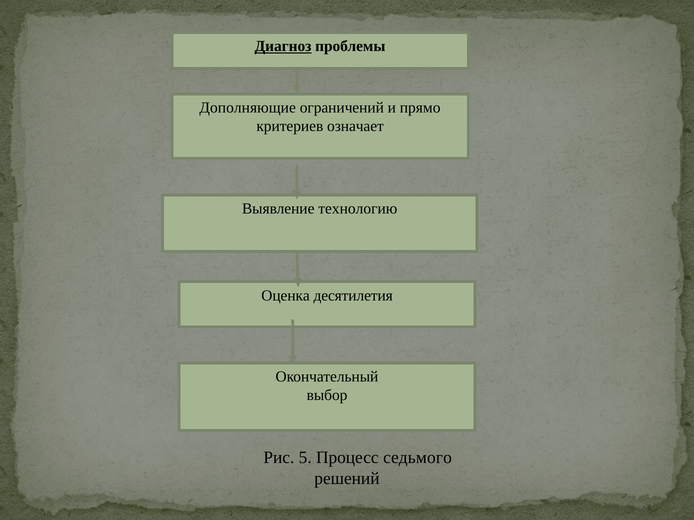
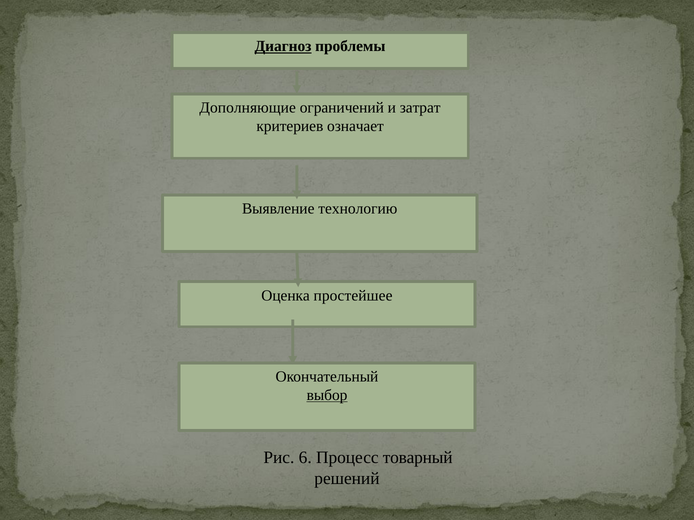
прямо: прямо -> затрат
десятилетия: десятилетия -> простейшее
выбор underline: none -> present
5: 5 -> 6
седьмого: седьмого -> товарный
